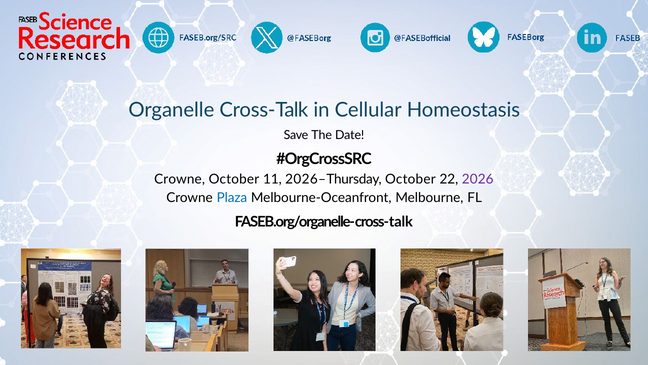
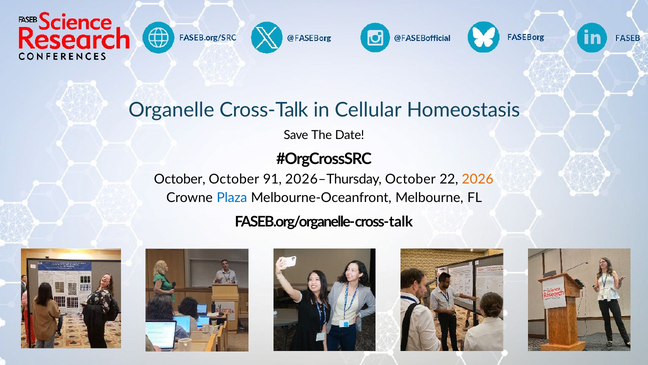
Crowne at (180, 179): Crowne -> October
11: 11 -> 91
2026 colour: purple -> orange
